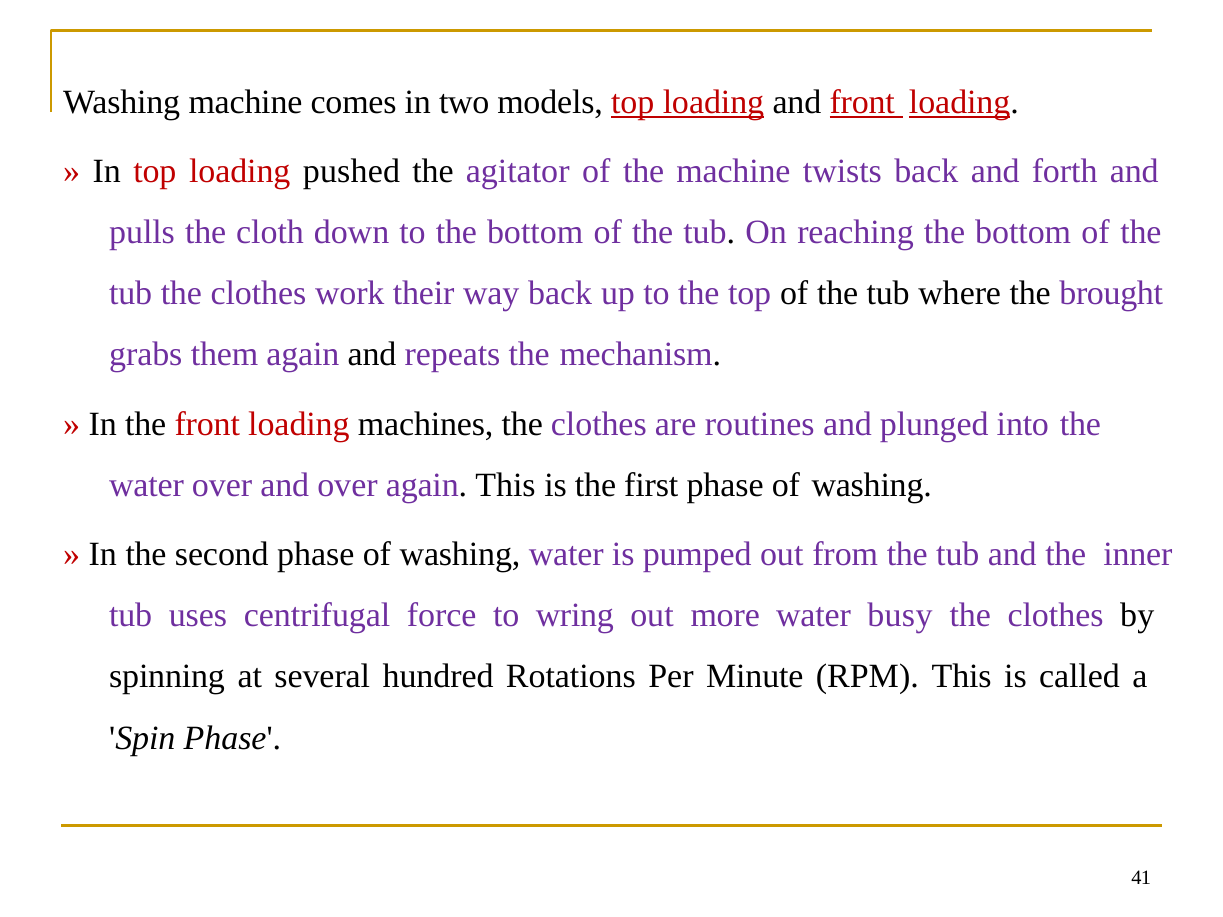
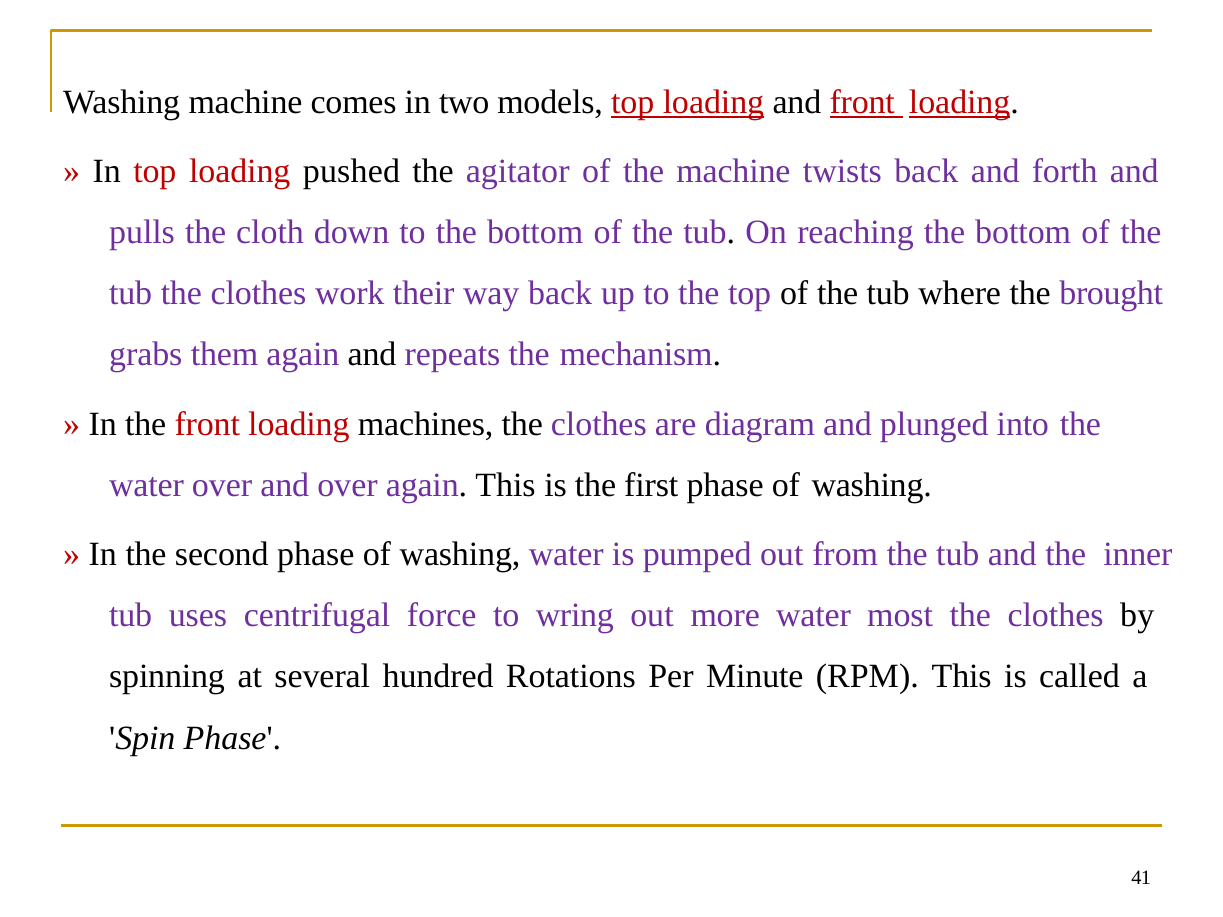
routines: routines -> diagram
busy: busy -> most
